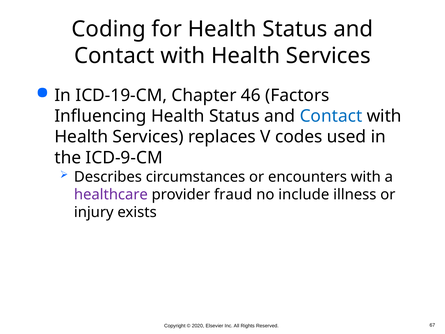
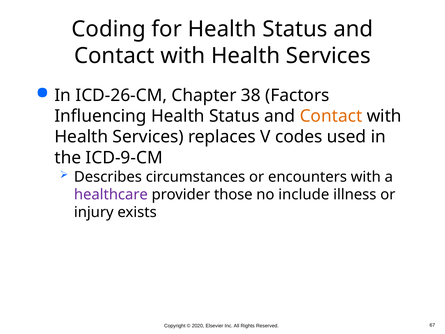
ICD-19-CM: ICD-19-CM -> ICD-26-CM
46: 46 -> 38
Contact at (331, 116) colour: blue -> orange
fraud: fraud -> those
